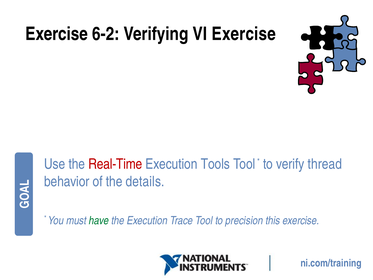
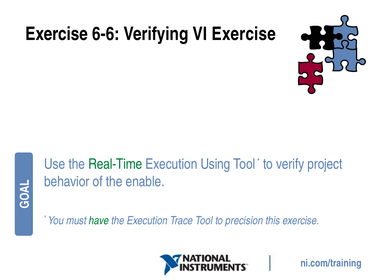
6-2: 6-2 -> 6-6
Real-Time colour: red -> green
Tools: Tools -> Using
thread: thread -> project
details: details -> enable
